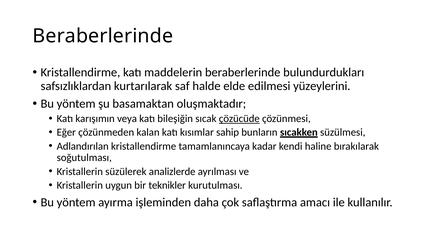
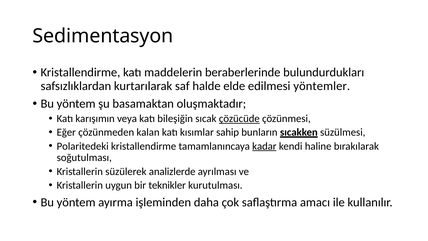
Beraberlerinde at (103, 36): Beraberlerinde -> Sedimentasyon
yüzeylerini: yüzeylerini -> yöntemler
Adlandırılan: Adlandırılan -> Polaritedeki
kadar underline: none -> present
